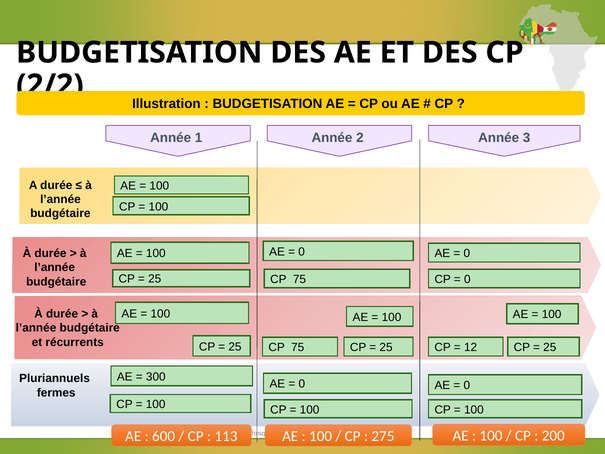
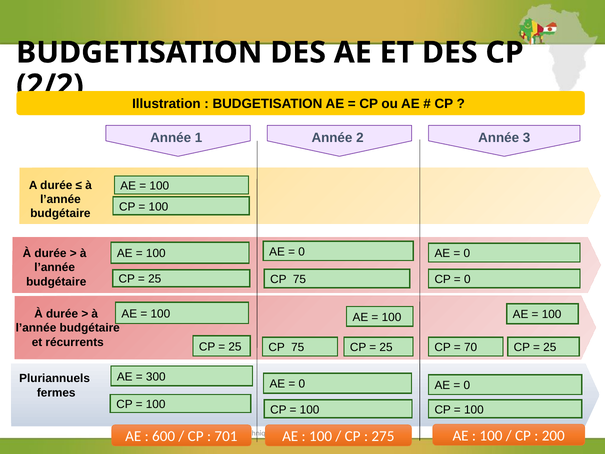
12: 12 -> 70
113: 113 -> 701
